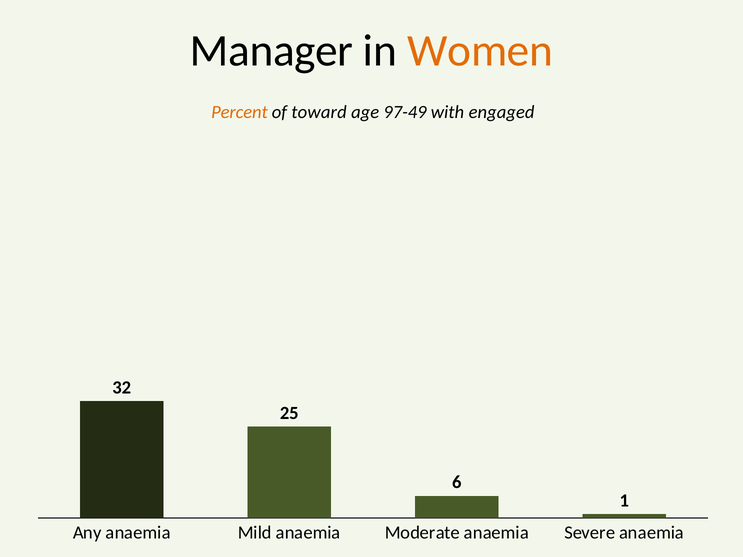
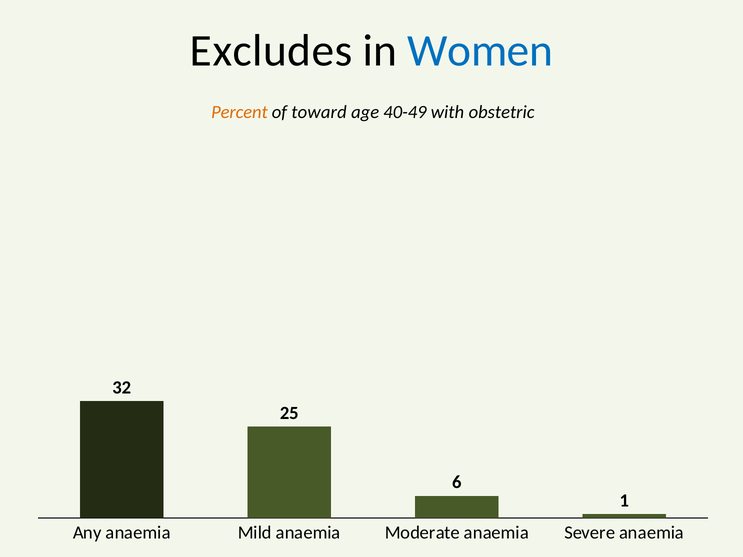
Manager: Manager -> Excludes
Women colour: orange -> blue
97-49: 97-49 -> 40-49
engaged: engaged -> obstetric
